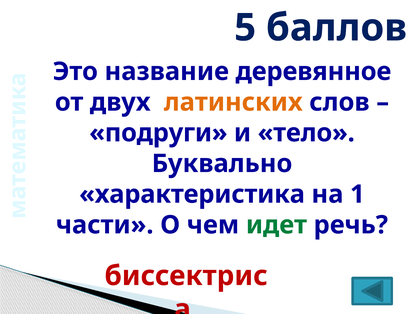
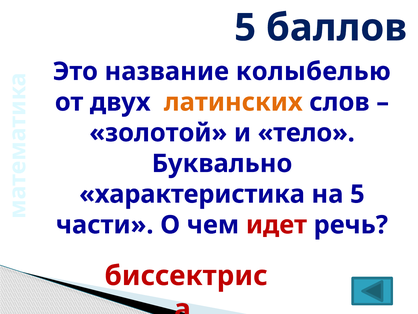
деревянное: деревянное -> колыбелью
подруги: подруги -> золотой
на 1: 1 -> 5
идет colour: green -> red
